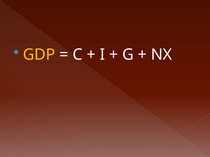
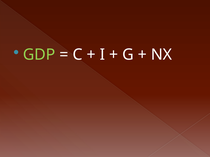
GDP colour: yellow -> light green
